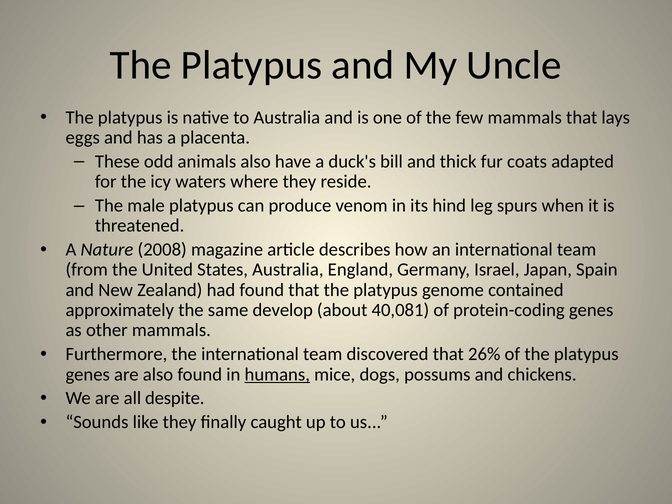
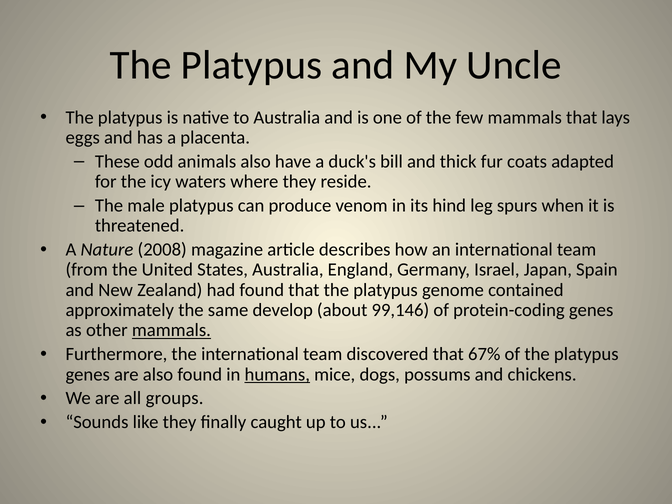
40,081: 40,081 -> 99,146
mammals at (171, 330) underline: none -> present
26%: 26% -> 67%
despite: despite -> groups
